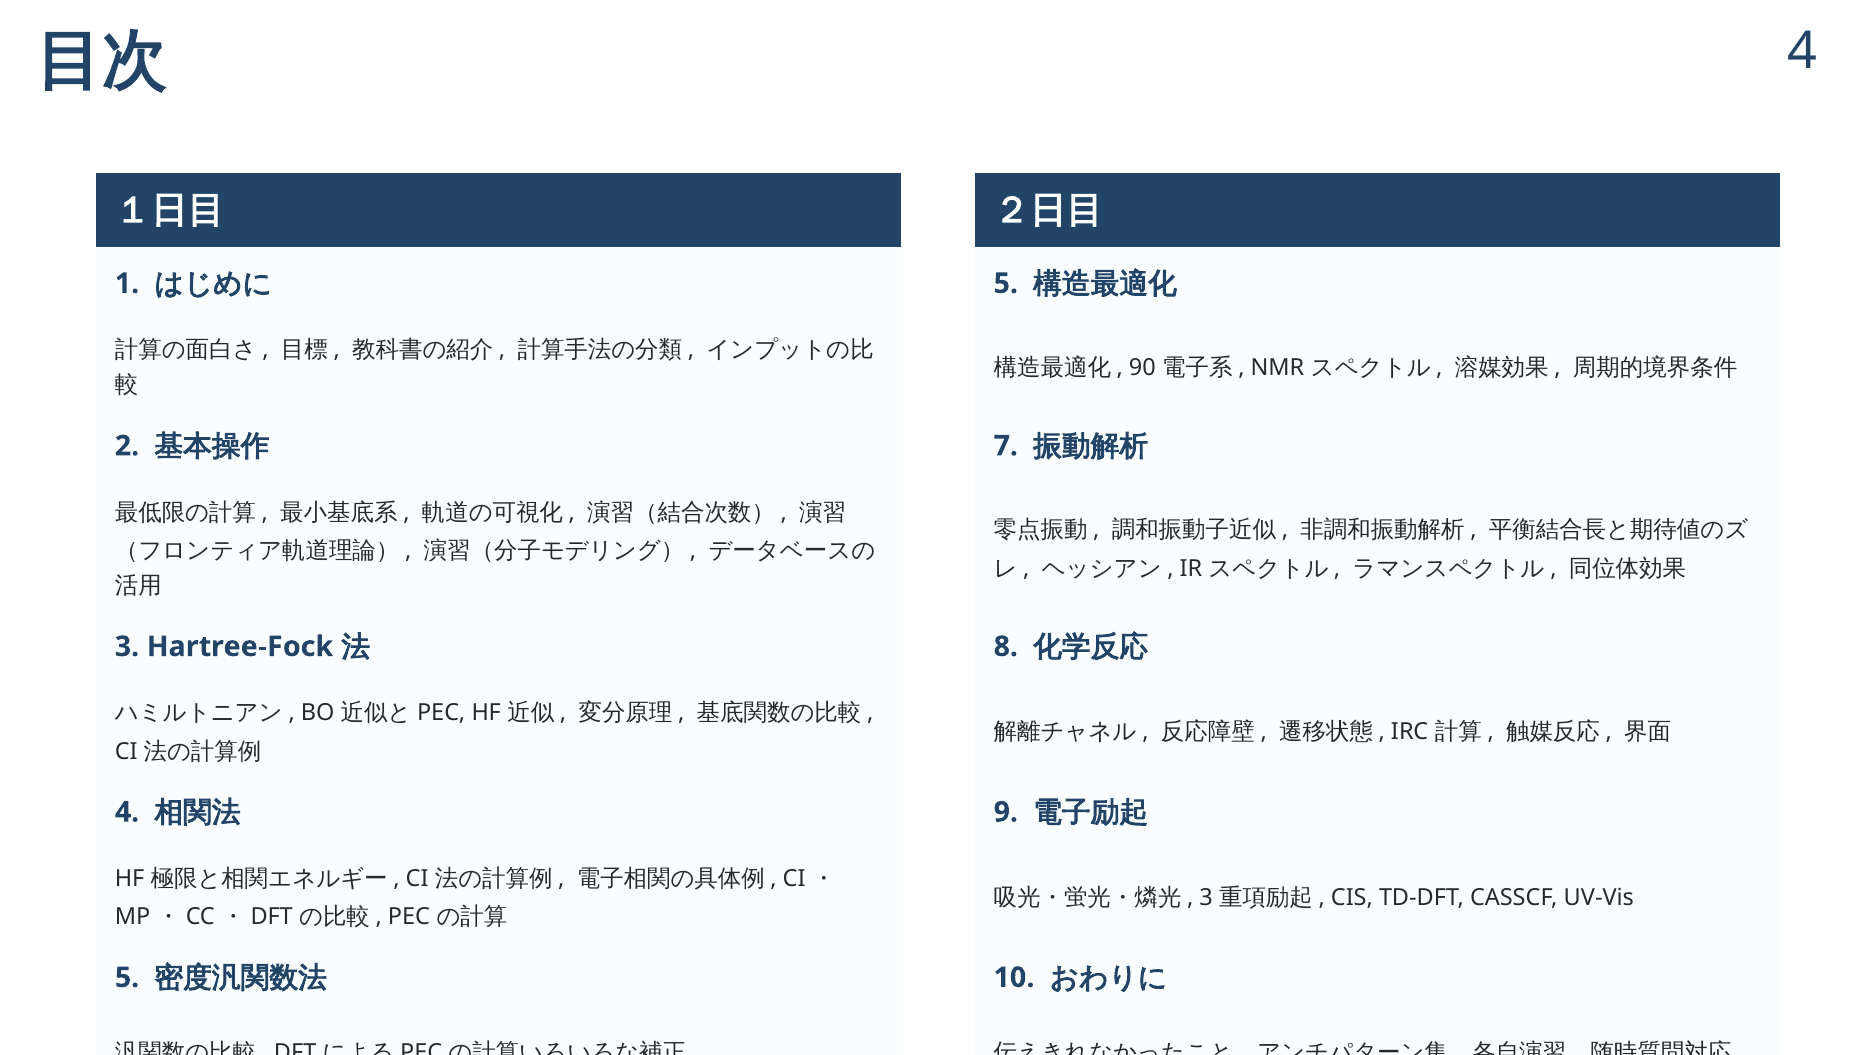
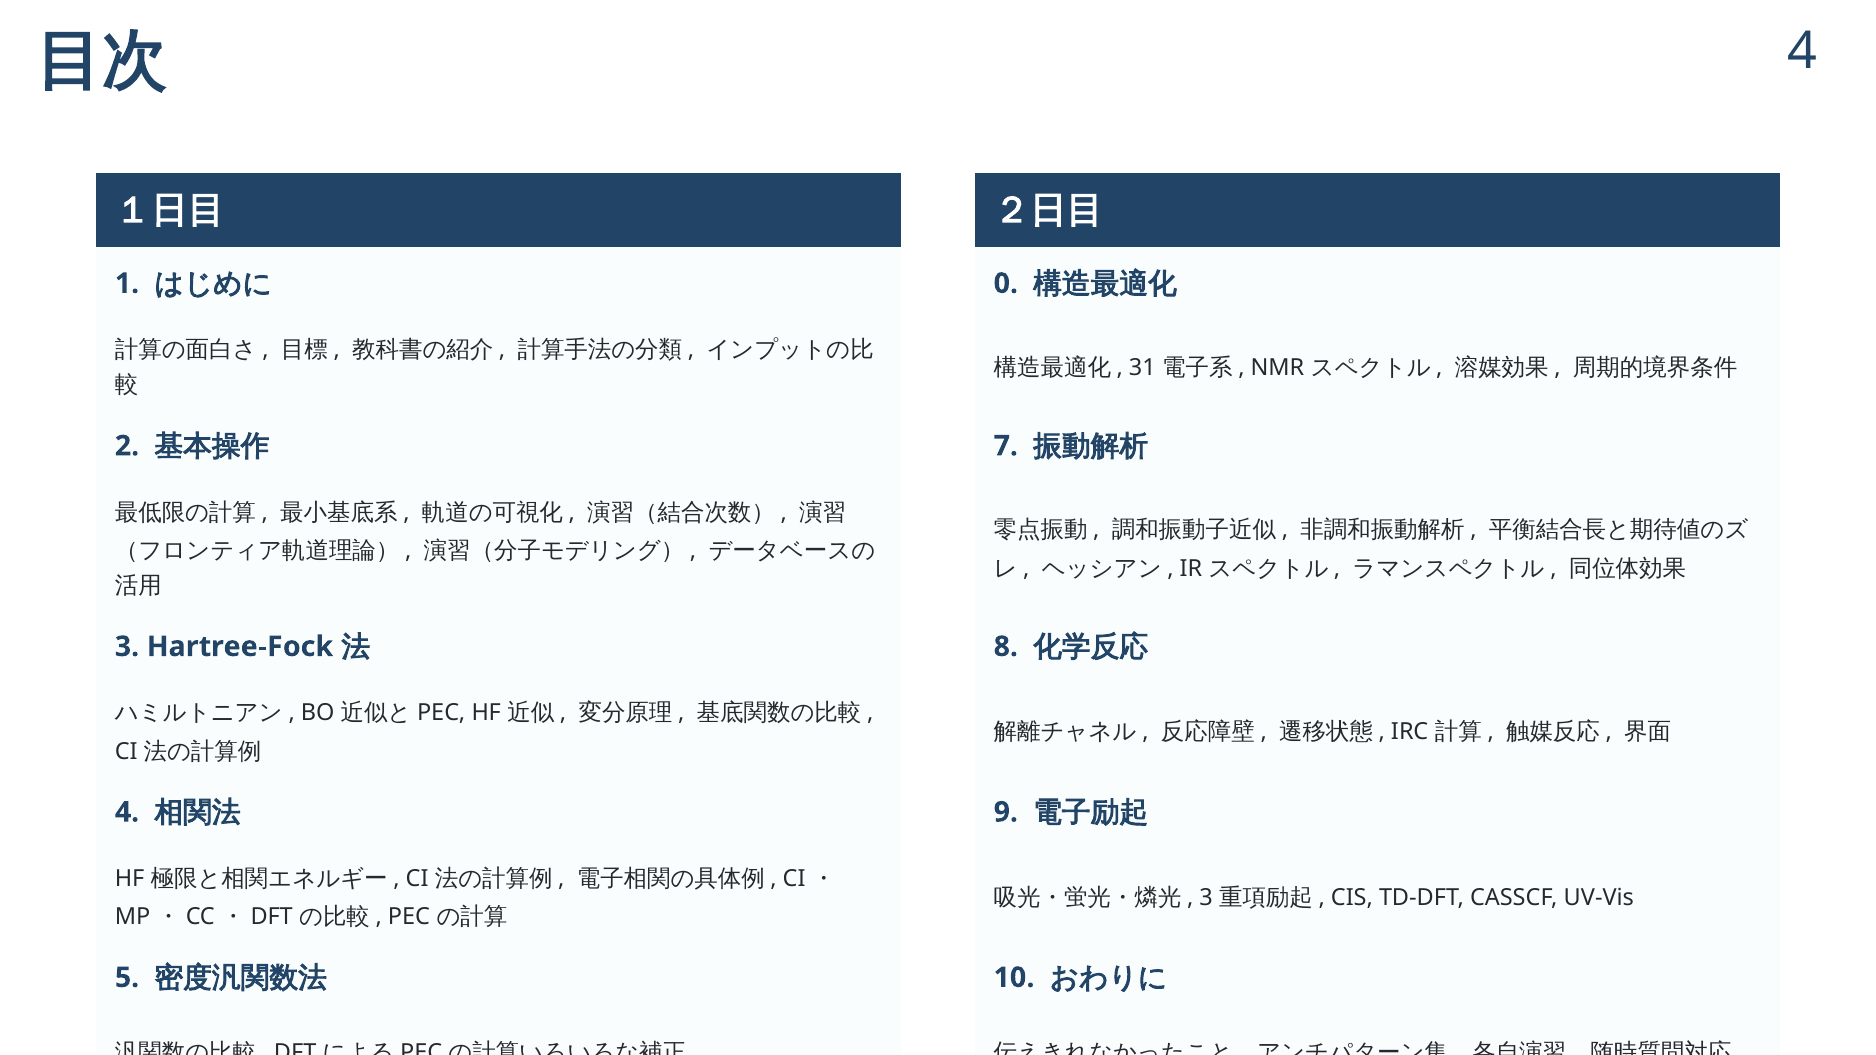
5 at (1006, 284): 5 -> 0
90: 90 -> 31
